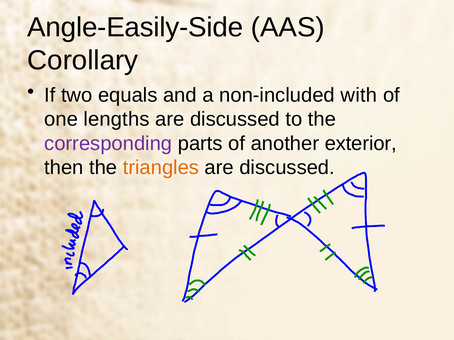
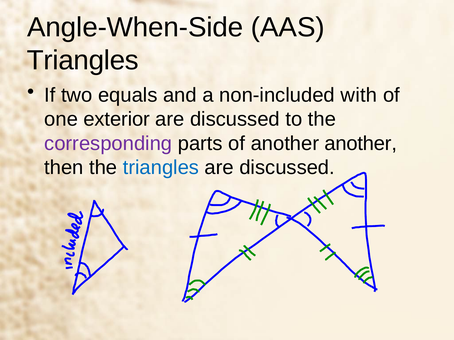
Angle-Easily-Side: Angle-Easily-Side -> Angle-When-Side
Corollary at (83, 61): Corollary -> Triangles
lengths: lengths -> exterior
another exterior: exterior -> another
triangles at (161, 168) colour: orange -> blue
